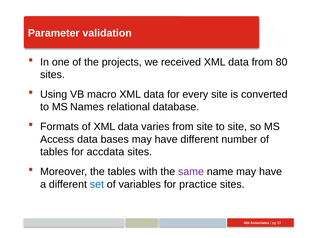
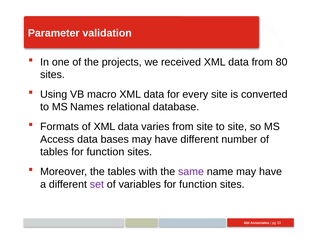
tables for accdata: accdata -> function
set colour: blue -> purple
variables for practice: practice -> function
